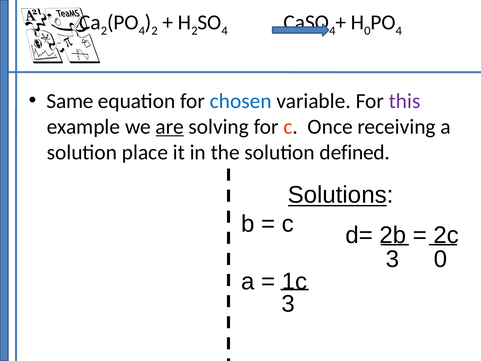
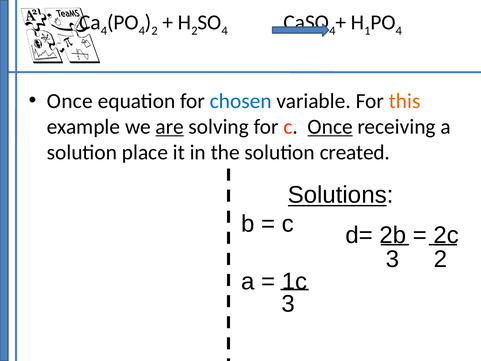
2 at (104, 31): 2 -> 4
0 at (367, 31): 0 -> 1
Same at (70, 101): Same -> Once
this colour: purple -> orange
Once at (330, 127) underline: none -> present
defined: defined -> created
3 0: 0 -> 2
